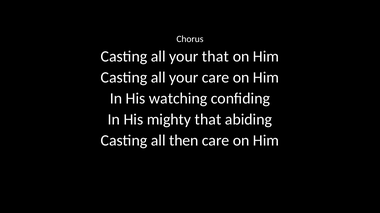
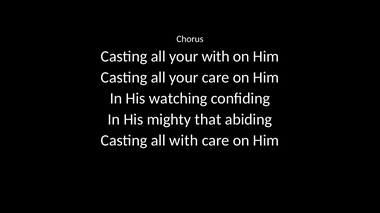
your that: that -> with
all then: then -> with
